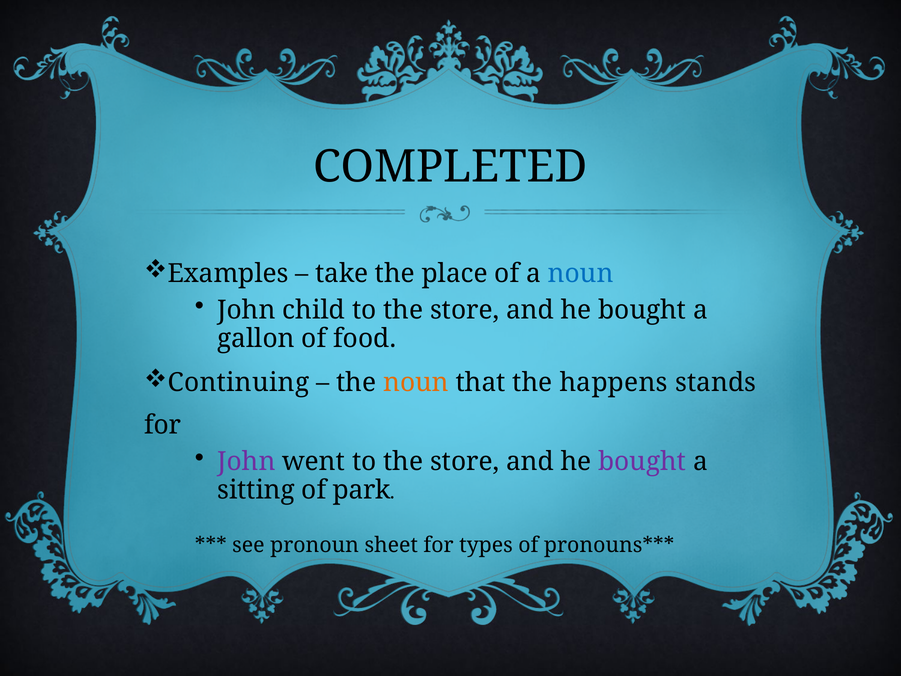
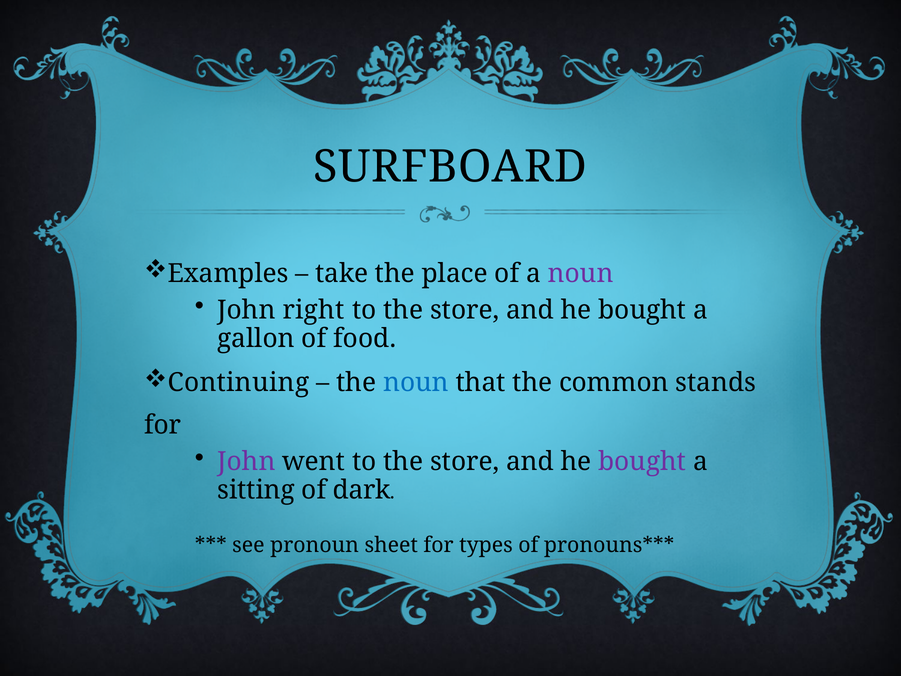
COMPLETED: COMPLETED -> SURFBOARD
noun at (581, 273) colour: blue -> purple
child: child -> right
noun at (416, 383) colour: orange -> blue
happens: happens -> common
park: park -> dark
